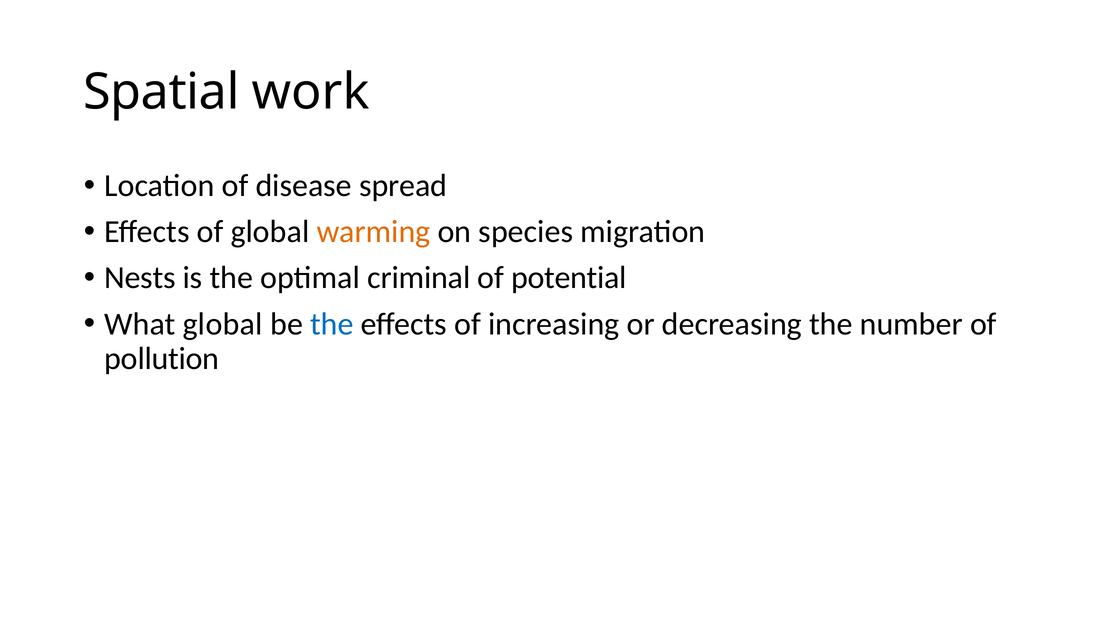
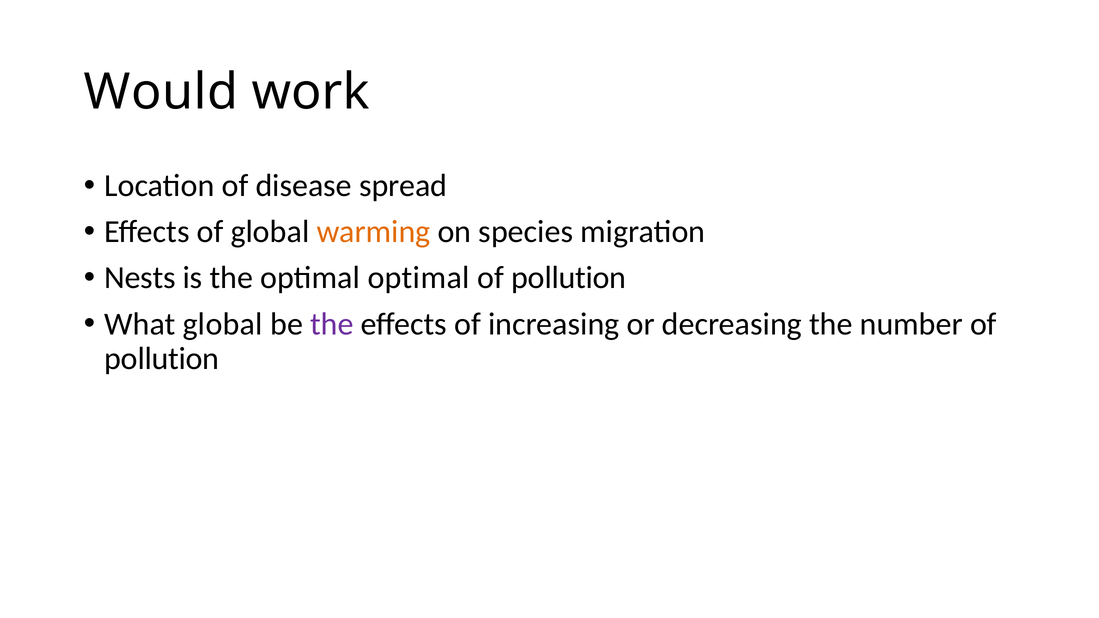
Spatial: Spatial -> Would
optimal criminal: criminal -> optimal
potential at (569, 278): potential -> pollution
the at (332, 324) colour: blue -> purple
